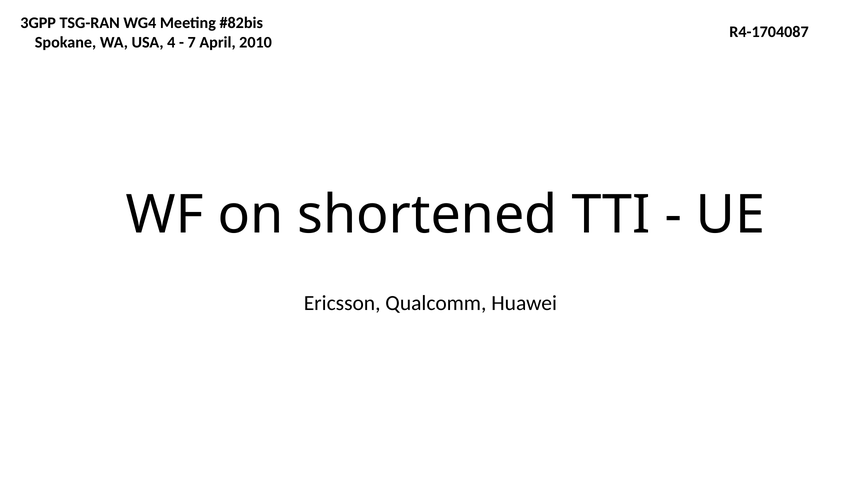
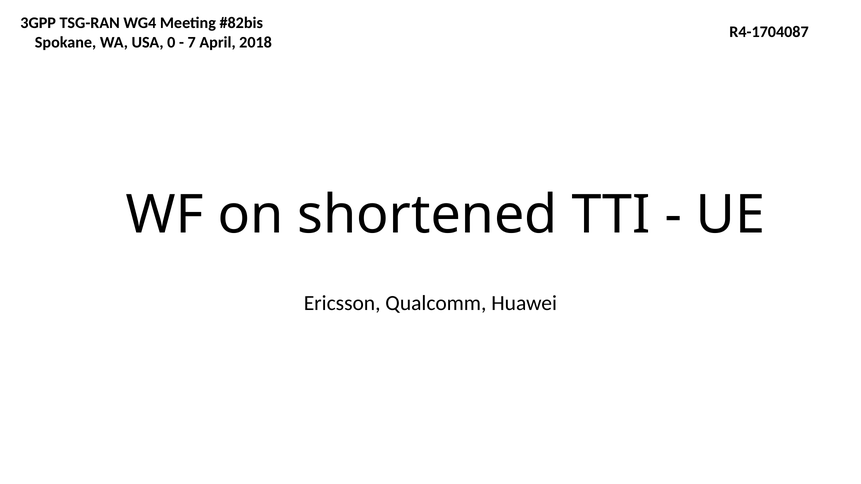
4: 4 -> 0
2010: 2010 -> 2018
